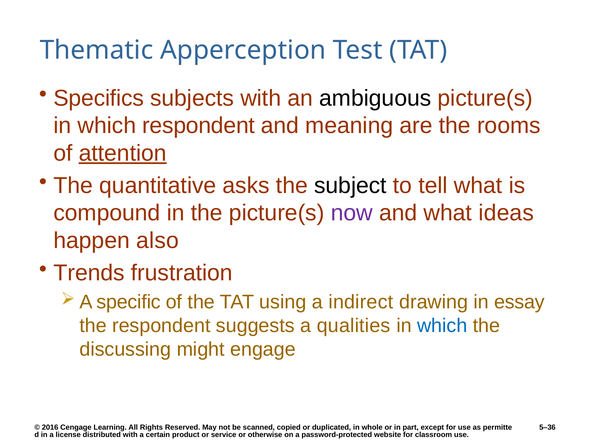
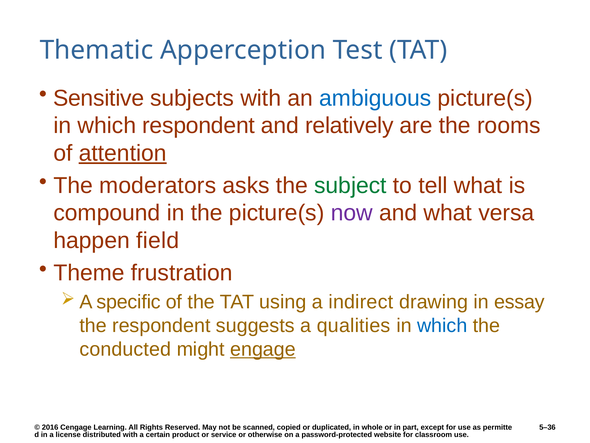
Specifics: Specifics -> Sensitive
ambiguous colour: black -> blue
meaning: meaning -> relatively
quantitative: quantitative -> moderators
subject colour: black -> green
ideas: ideas -> versa
also: also -> field
Trends: Trends -> Theme
discussing: discussing -> conducted
engage underline: none -> present
